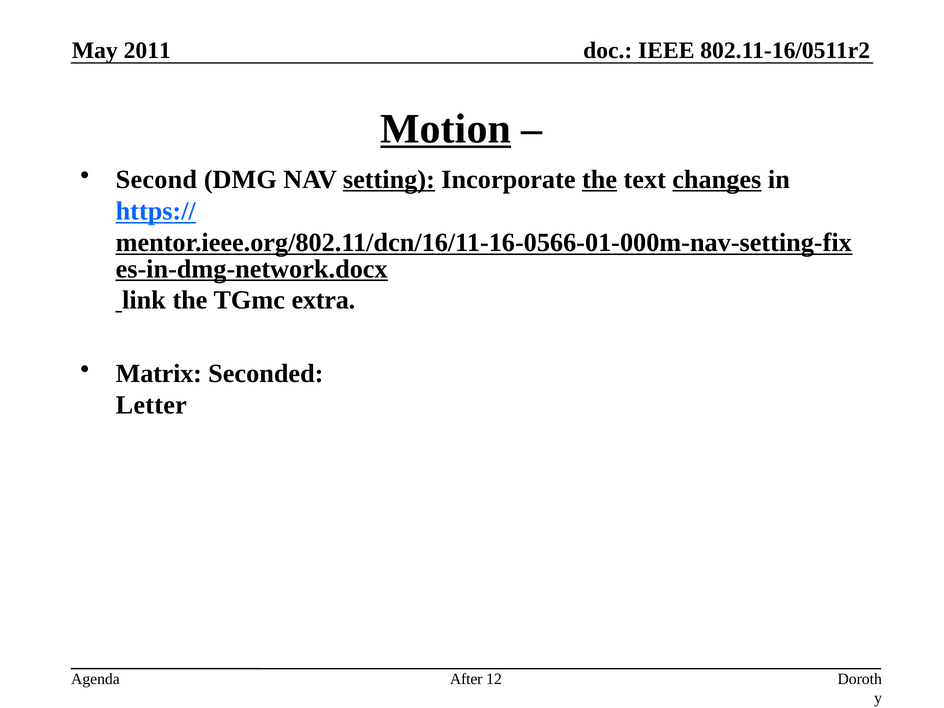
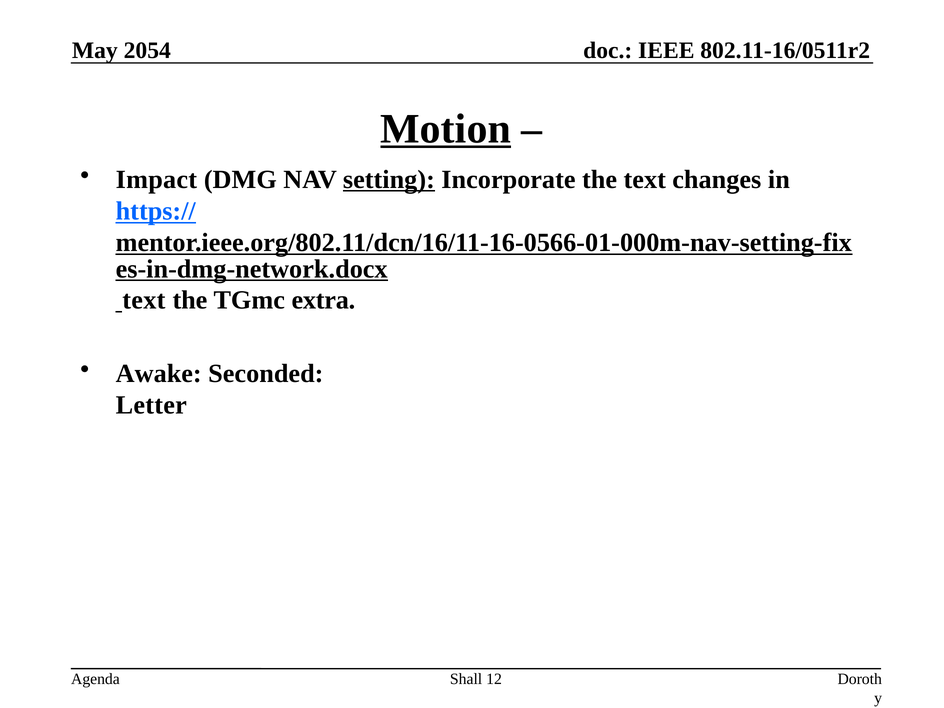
2011: 2011 -> 2054
Second: Second -> Impact
the at (600, 180) underline: present -> none
changes underline: present -> none
link at (144, 300): link -> text
Matrix: Matrix -> Awake
After: After -> Shall
